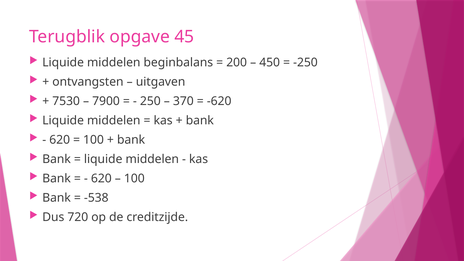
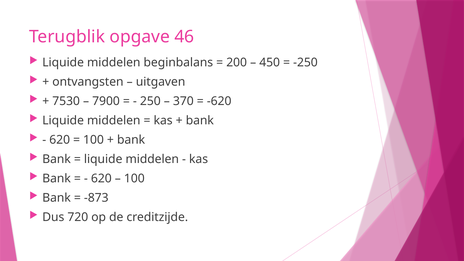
45: 45 -> 46
-538: -538 -> -873
